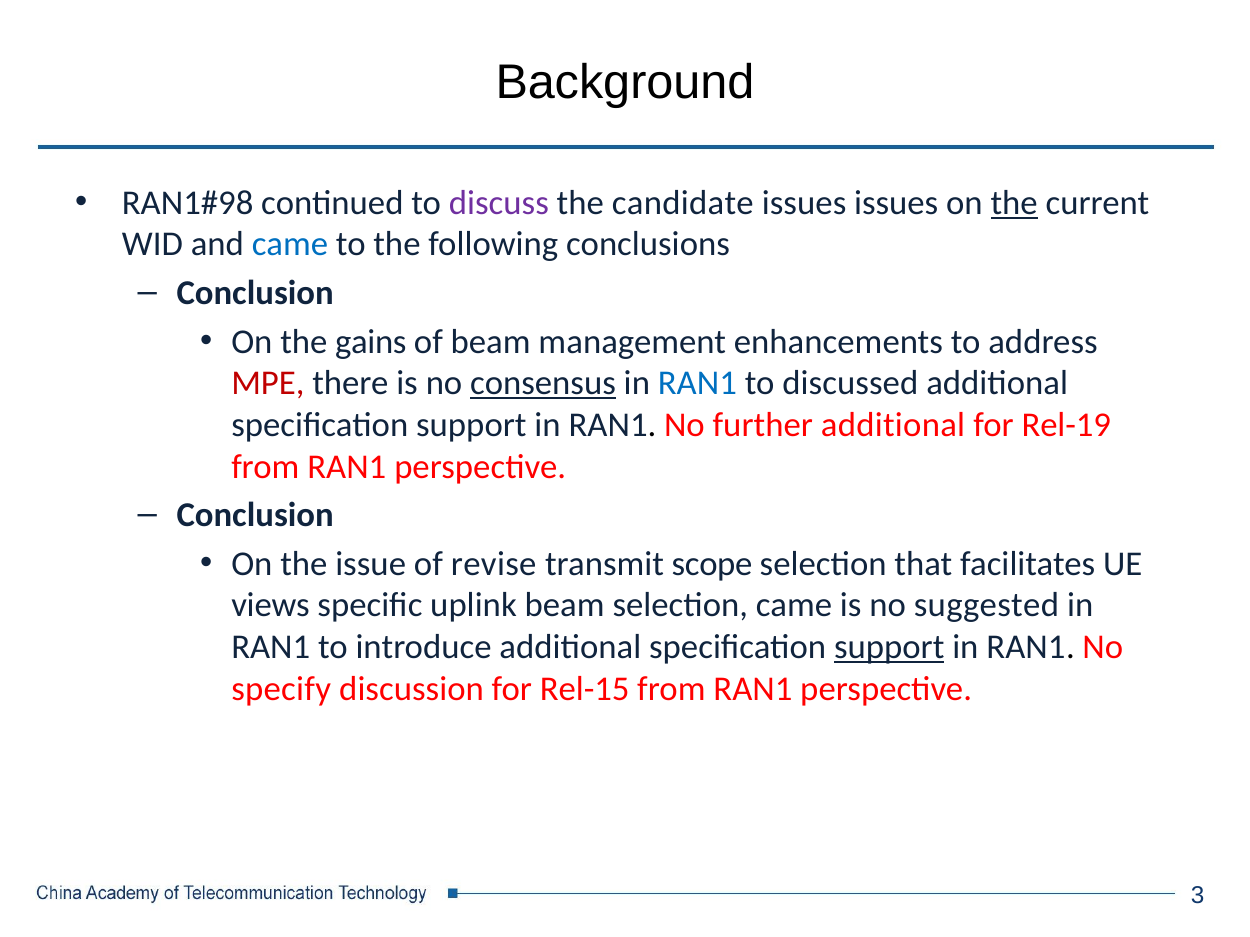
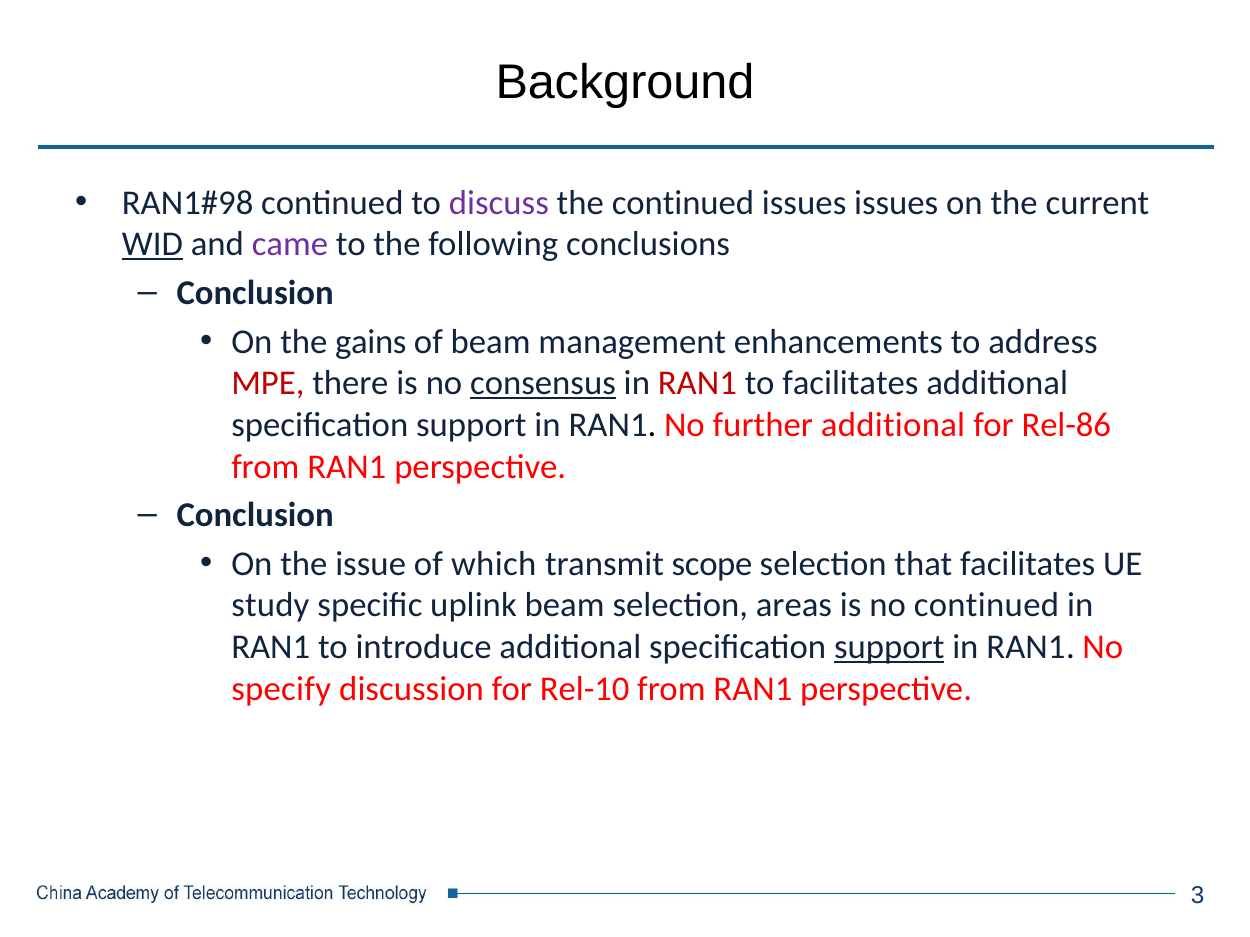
the candidate: candidate -> continued
the at (1014, 203) underline: present -> none
WID underline: none -> present
came at (290, 245) colour: blue -> purple
RAN1 at (697, 384) colour: blue -> red
to discussed: discussed -> facilitates
Rel-19: Rel-19 -> Rel-86
revise: revise -> which
views: views -> study
selection came: came -> areas
no suggested: suggested -> continued
Rel-15: Rel-15 -> Rel-10
